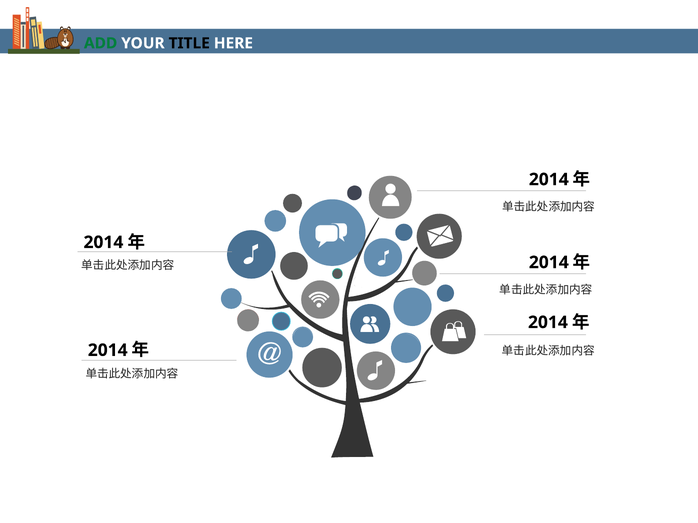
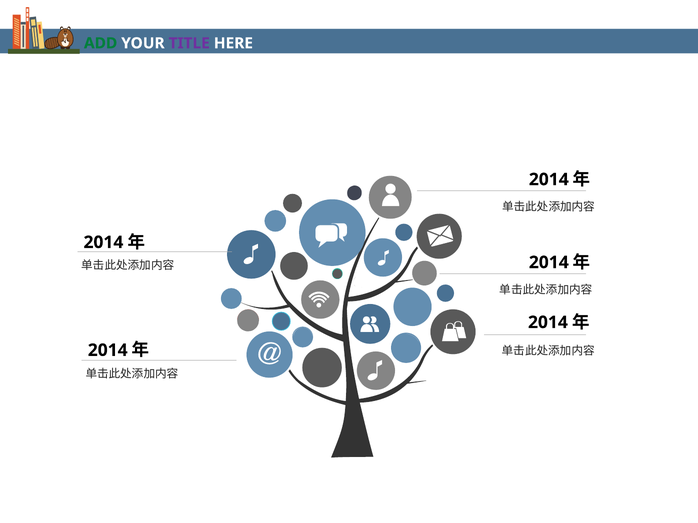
TITLE colour: black -> purple
